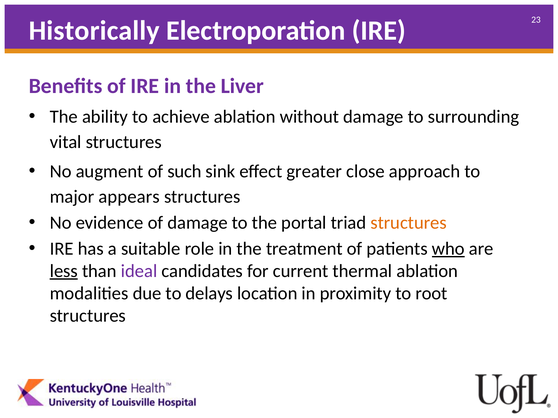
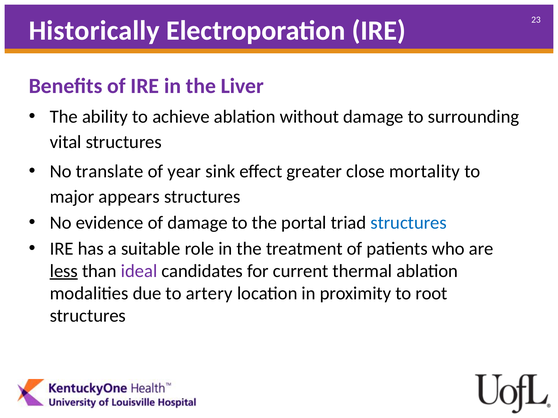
augment: augment -> translate
such: such -> year
approach: approach -> mortality
structures at (409, 223) colour: orange -> blue
who underline: present -> none
delays: delays -> artery
